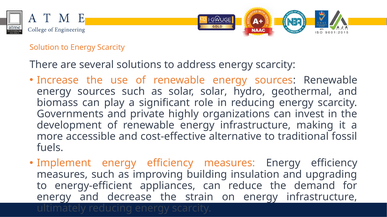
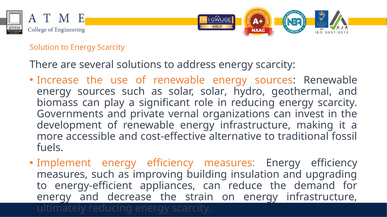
highly: highly -> vernal
